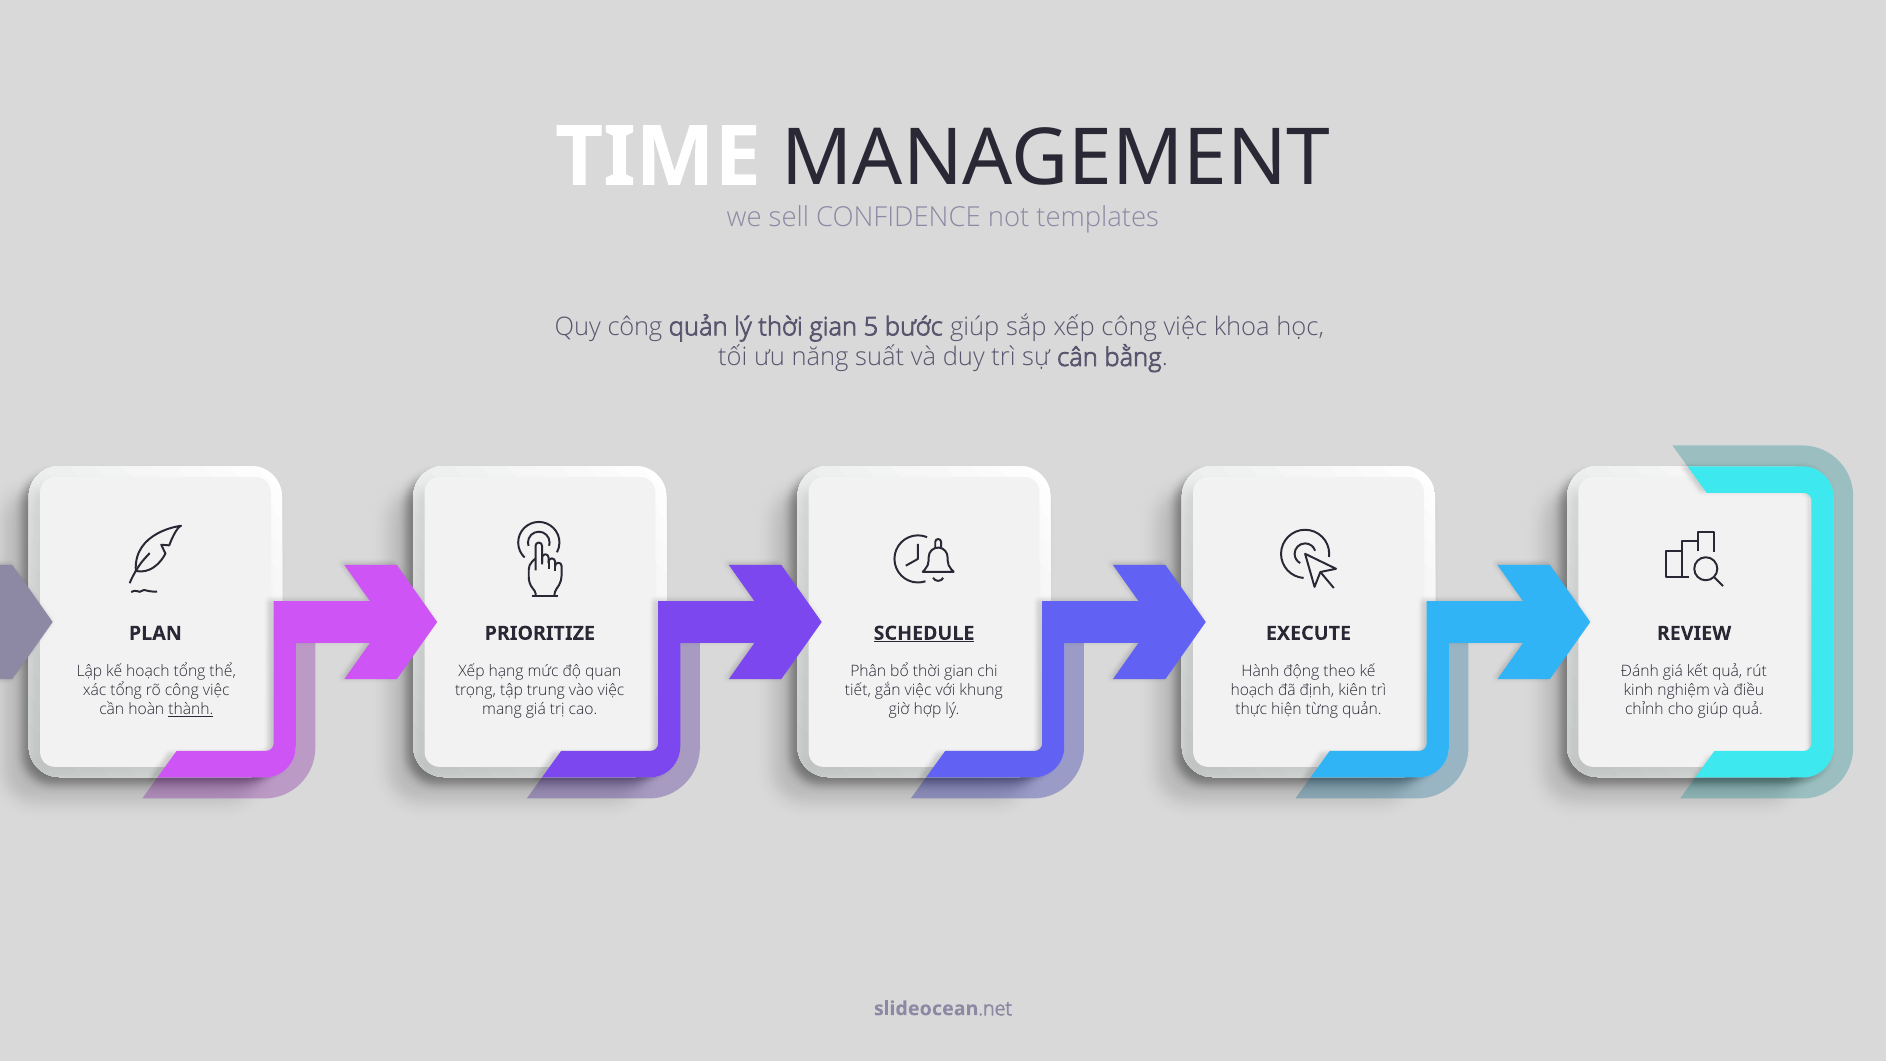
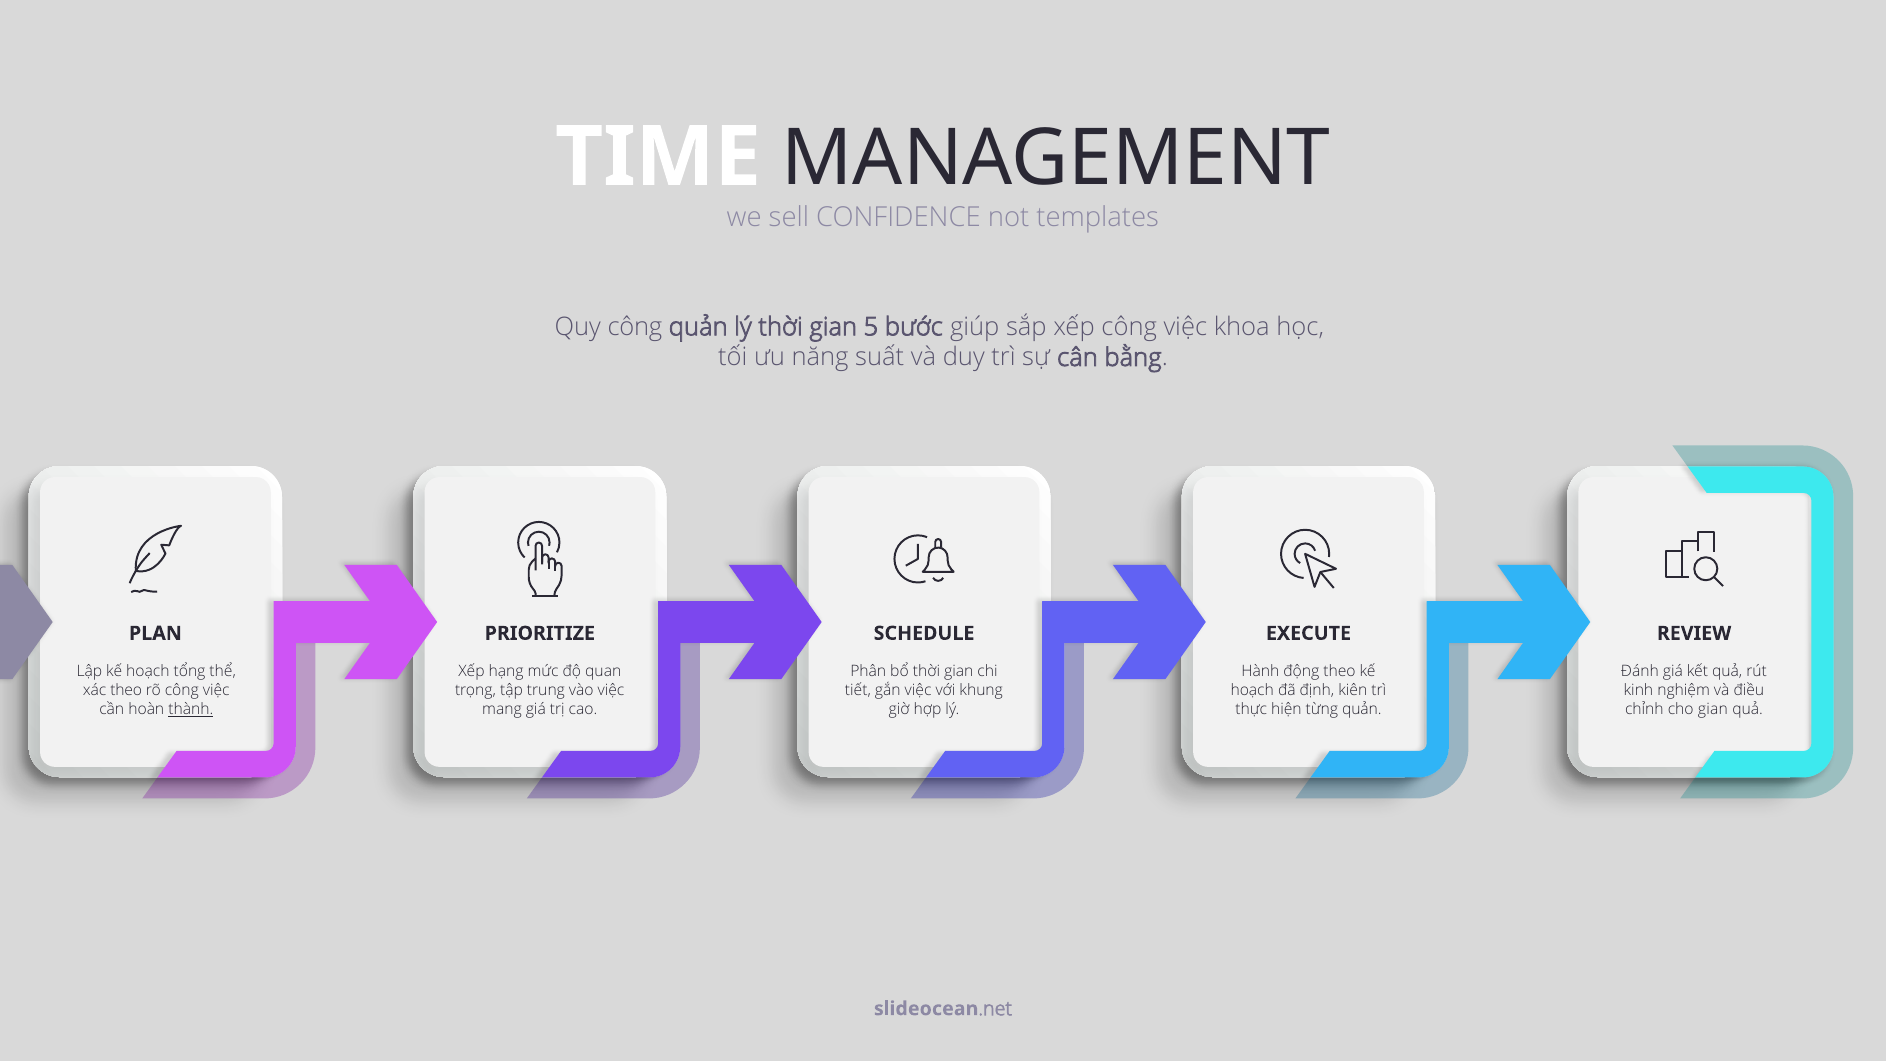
SCHEDULE underline: present -> none
xác tổng: tổng -> theo
cho giúp: giúp -> gian
